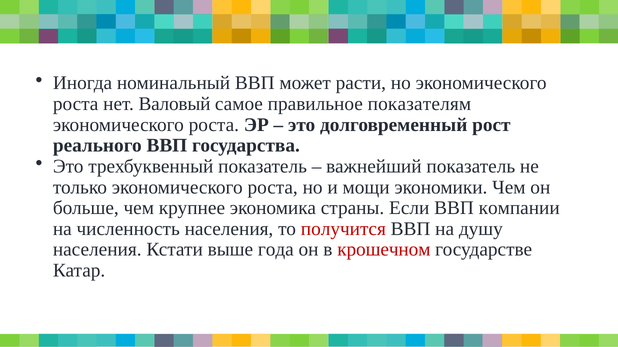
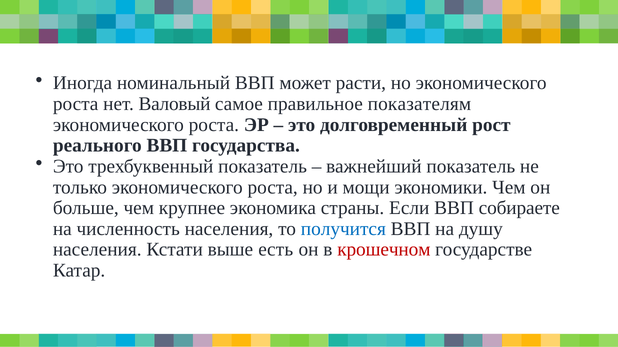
компании: компании -> собираете
получится colour: red -> blue
года: года -> есть
